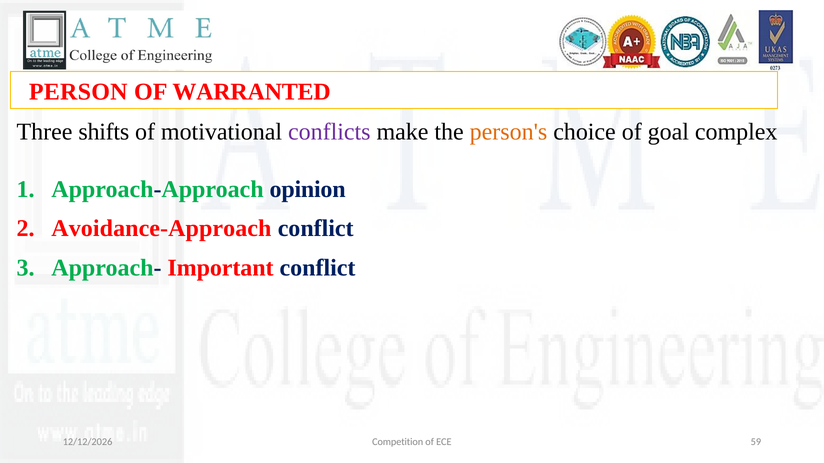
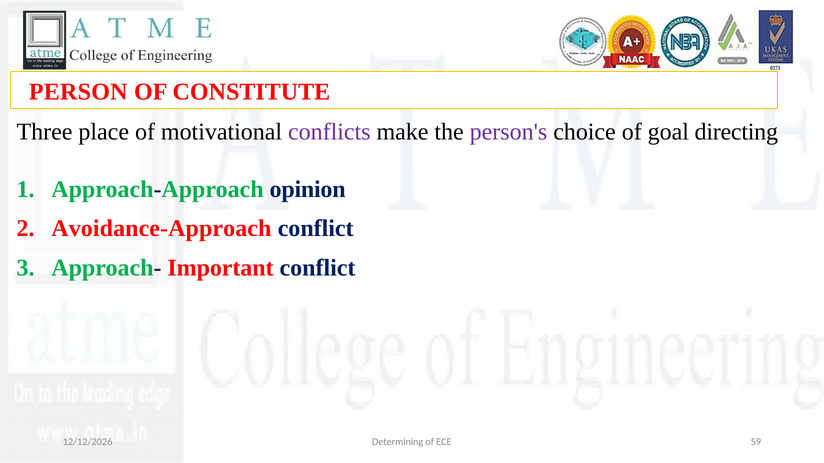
WARRANTED: WARRANTED -> CONSTITUTE
shifts: shifts -> place
person's colour: orange -> purple
complex: complex -> directing
Competition: Competition -> Determining
